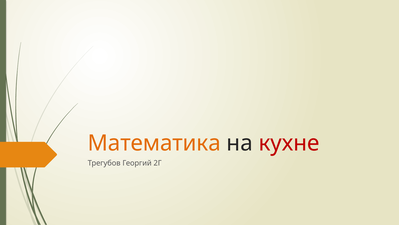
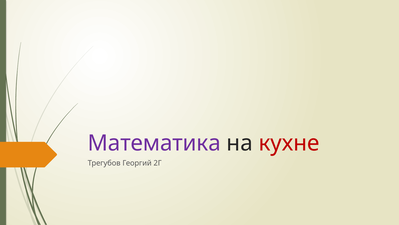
Математика colour: orange -> purple
